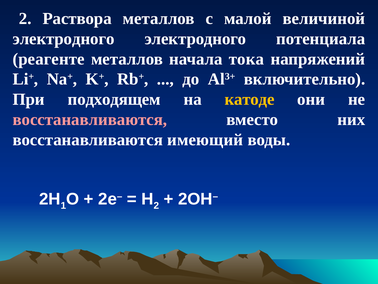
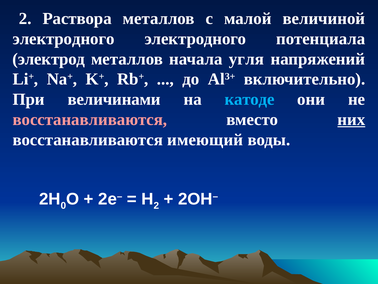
реагенте: реагенте -> электрод
тока: тока -> угля
подходящем: подходящем -> величинами
катоде colour: yellow -> light blue
них underline: none -> present
1: 1 -> 0
